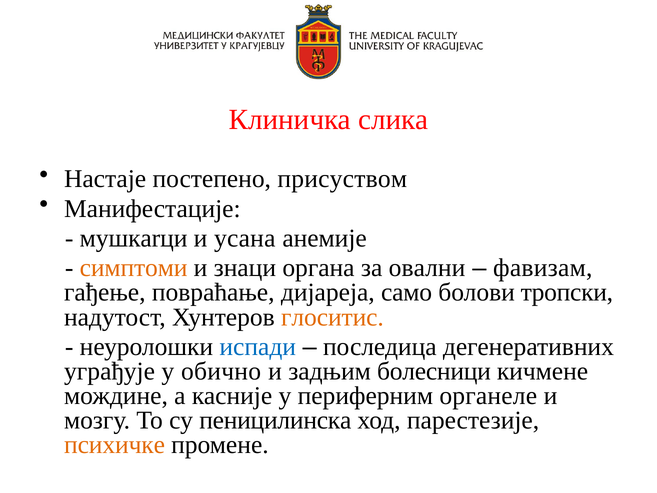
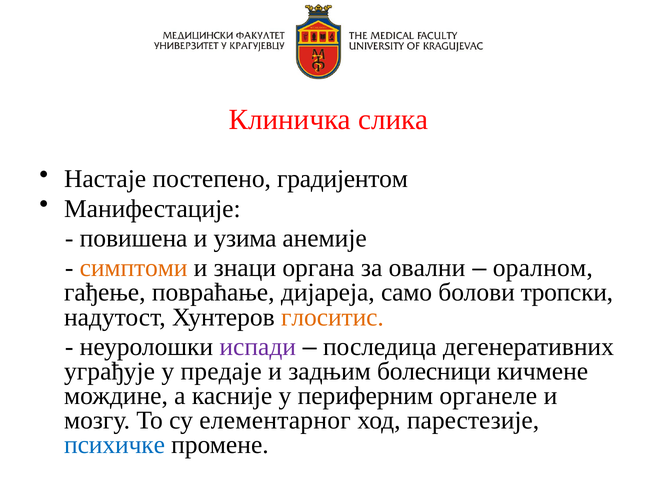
присуством: присуством -> градијентом
мушкаrци: мушкаrци -> пoвишeнa
усaнa: усaнa -> узима
фавизам: фавизам -> оралном
испади colour: blue -> purple
обично: обично -> предаје
пеницилинска: пеницилинска -> елeмeнтарног
психичке colour: orange -> blue
